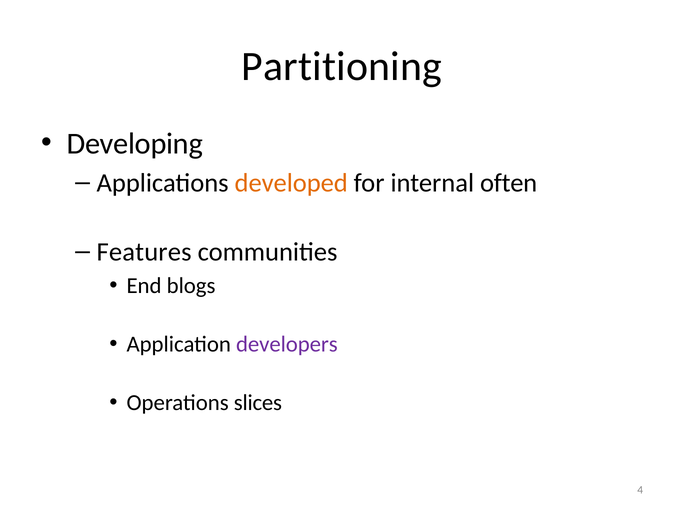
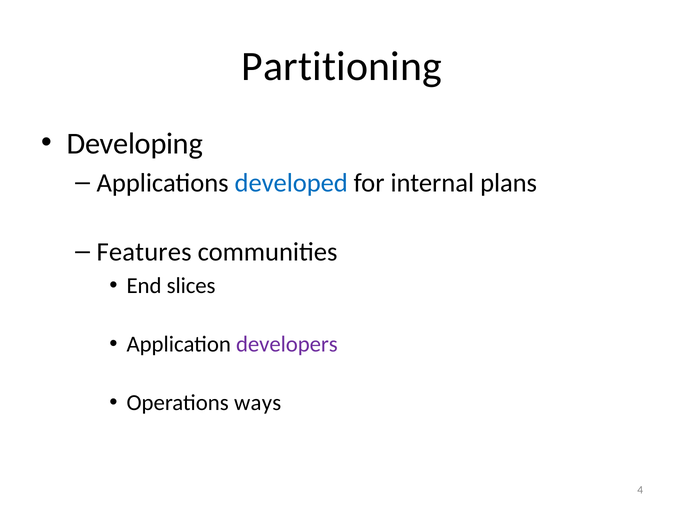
developed colour: orange -> blue
often: often -> plans
blogs: blogs -> slices
slices: slices -> ways
